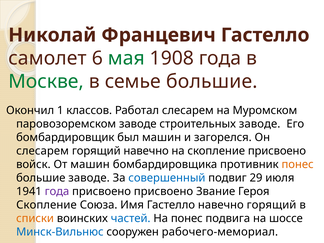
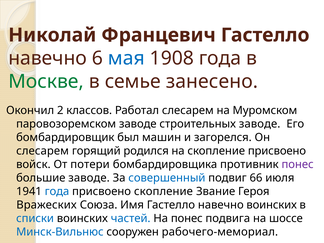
самолет at (47, 58): самолет -> навечно
мая colour: green -> blue
семье большие: большие -> занесено
1: 1 -> 2
горящий навечно: навечно -> родился
От машин: машин -> потери
понес at (298, 164) colour: orange -> purple
29: 29 -> 66
года at (57, 191) colour: purple -> blue
присвоено присвоено: присвоено -> скопление
Скопление at (46, 205): Скопление -> Вражеских
навечно горящий: горящий -> воинских
списки colour: orange -> blue
